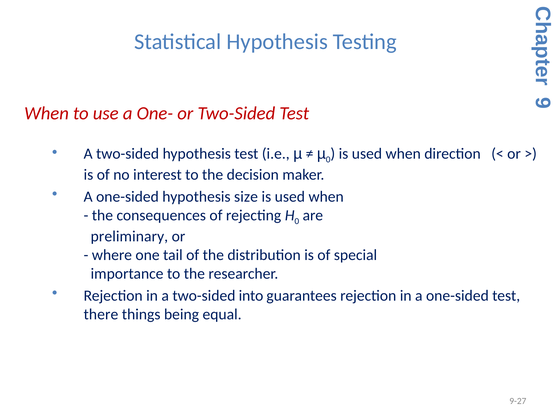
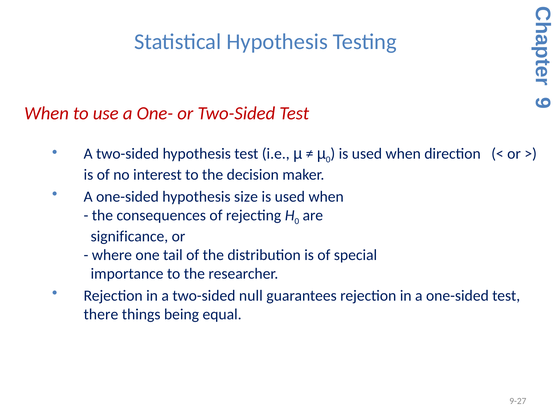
preliminary: preliminary -> significance
into: into -> null
